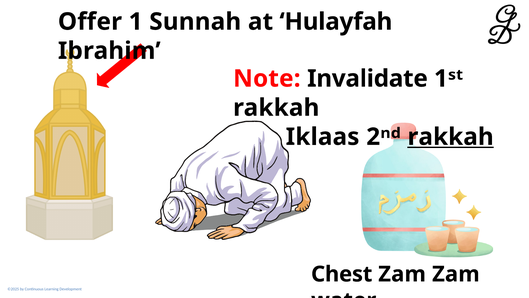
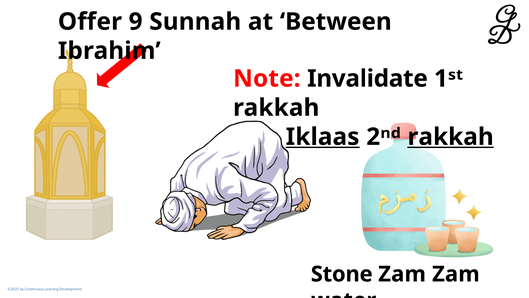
1: 1 -> 9
Hulayfah: Hulayfah -> Between
Iklaas underline: none -> present
Chest: Chest -> Stone
